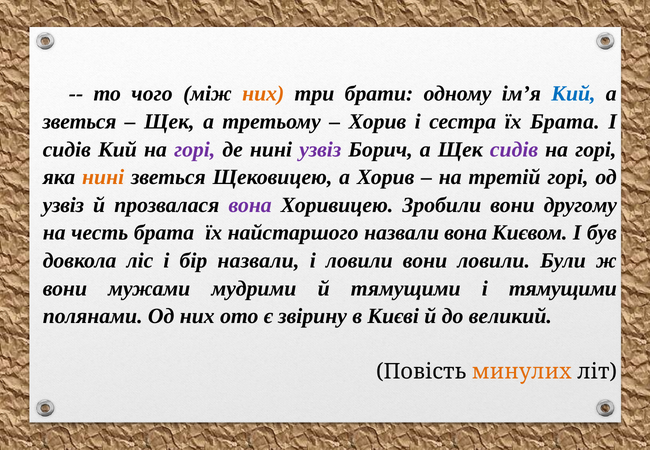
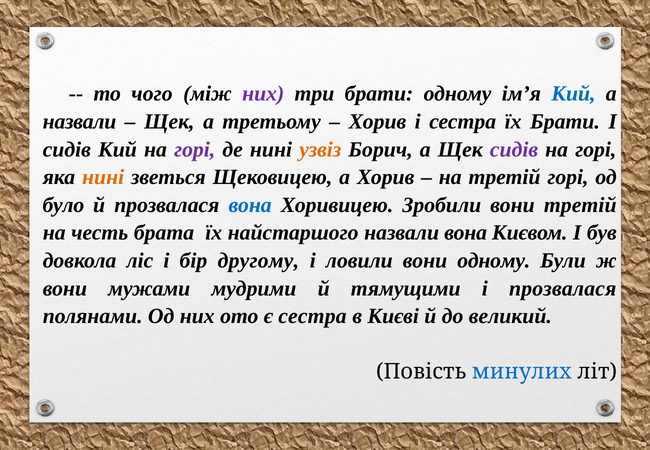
них at (263, 94) colour: orange -> purple
зветься at (80, 122): зветься -> назвали
їх Брата: Брата -> Брати
узвіз at (320, 149) colour: purple -> orange
узвіз at (63, 205): узвіз -> було
вона at (250, 205) colour: purple -> blue
вони другому: другому -> третій
бір назвали: назвали -> другому
вони ловили: ловили -> одному
і тямущими: тямущими -> прозвалася
є звірину: звірину -> сестра
минулих colour: orange -> blue
